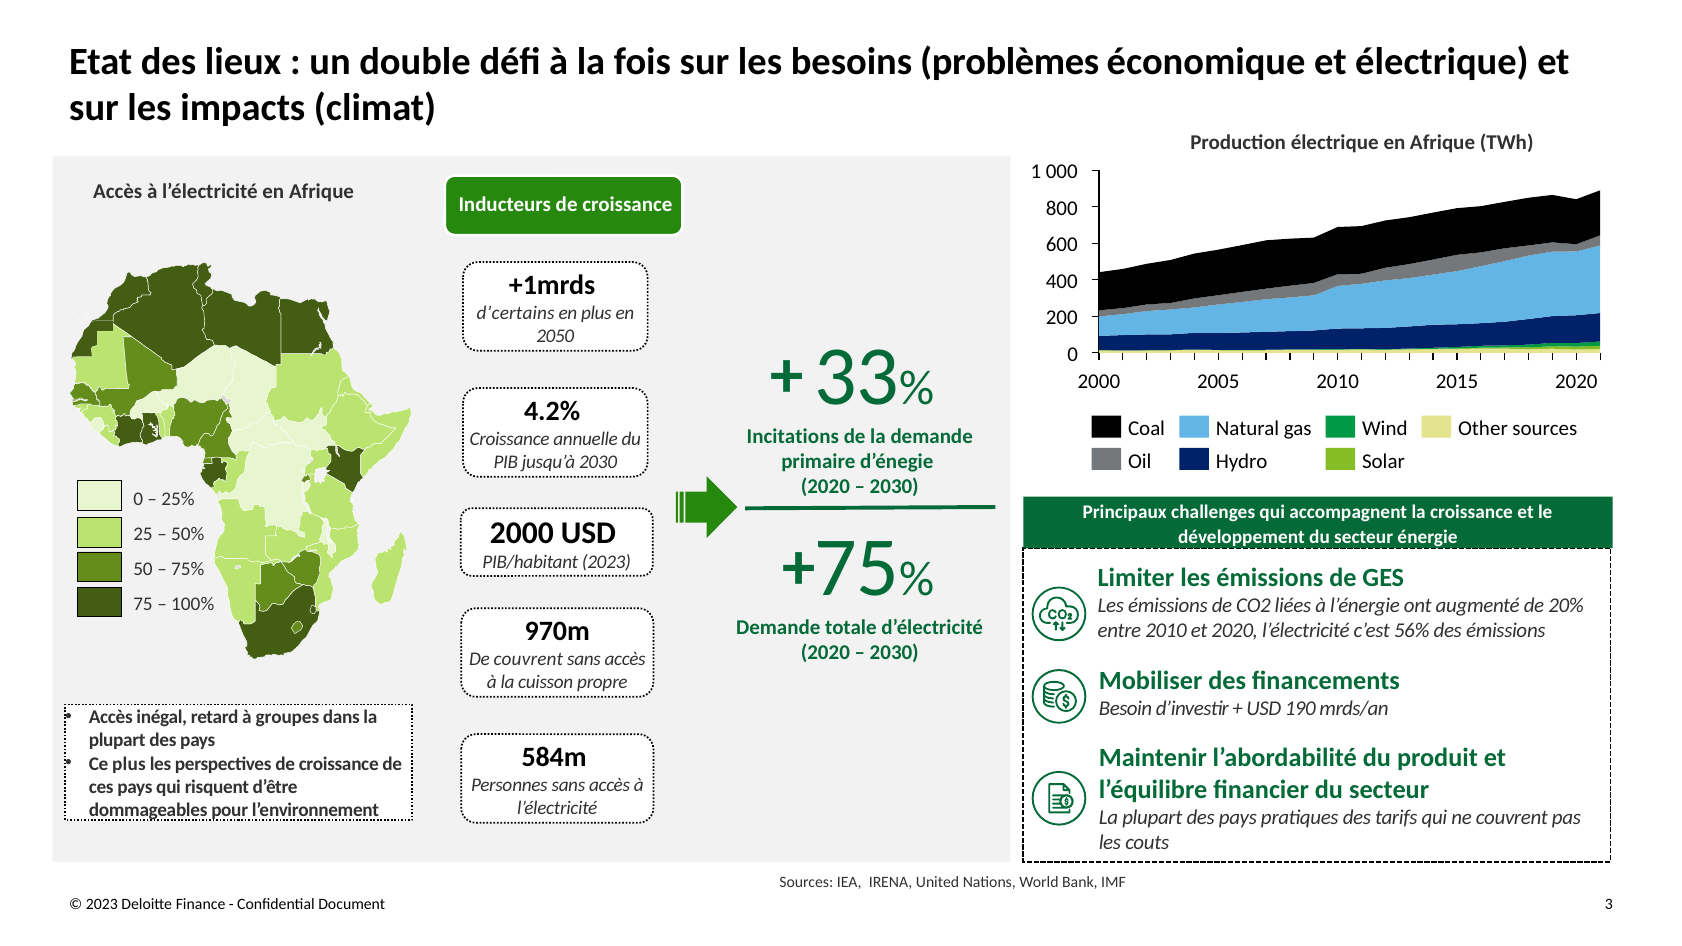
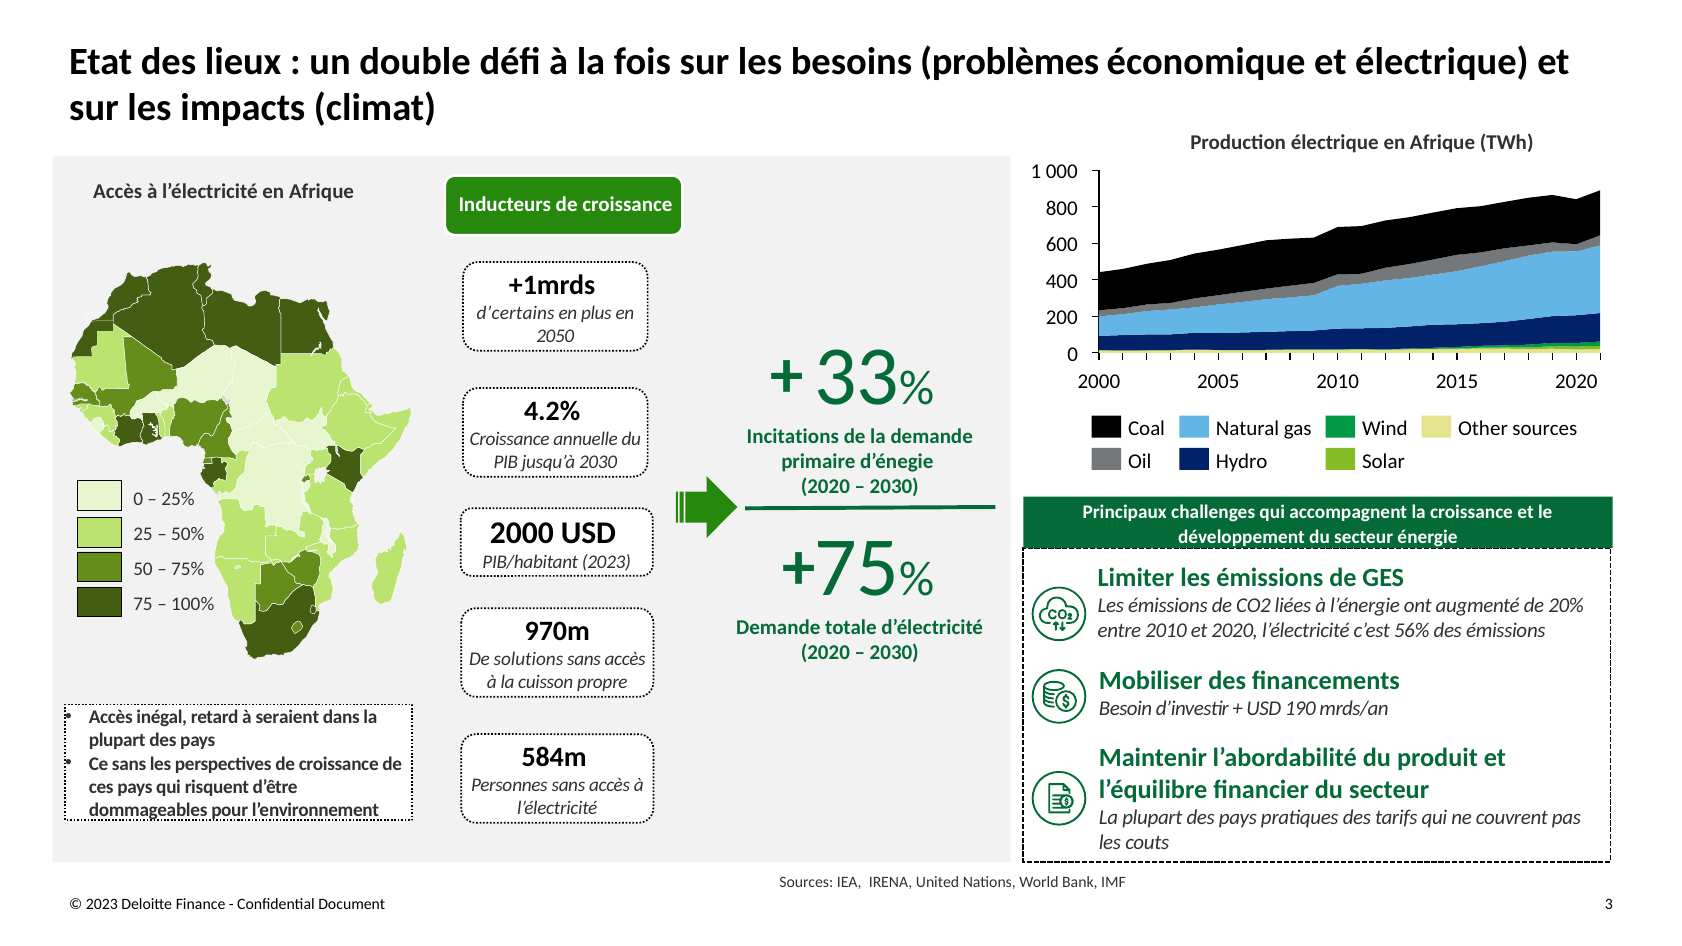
De couvrent: couvrent -> solutions
groupes: groupes -> seraient
Ce plus: plus -> sans
